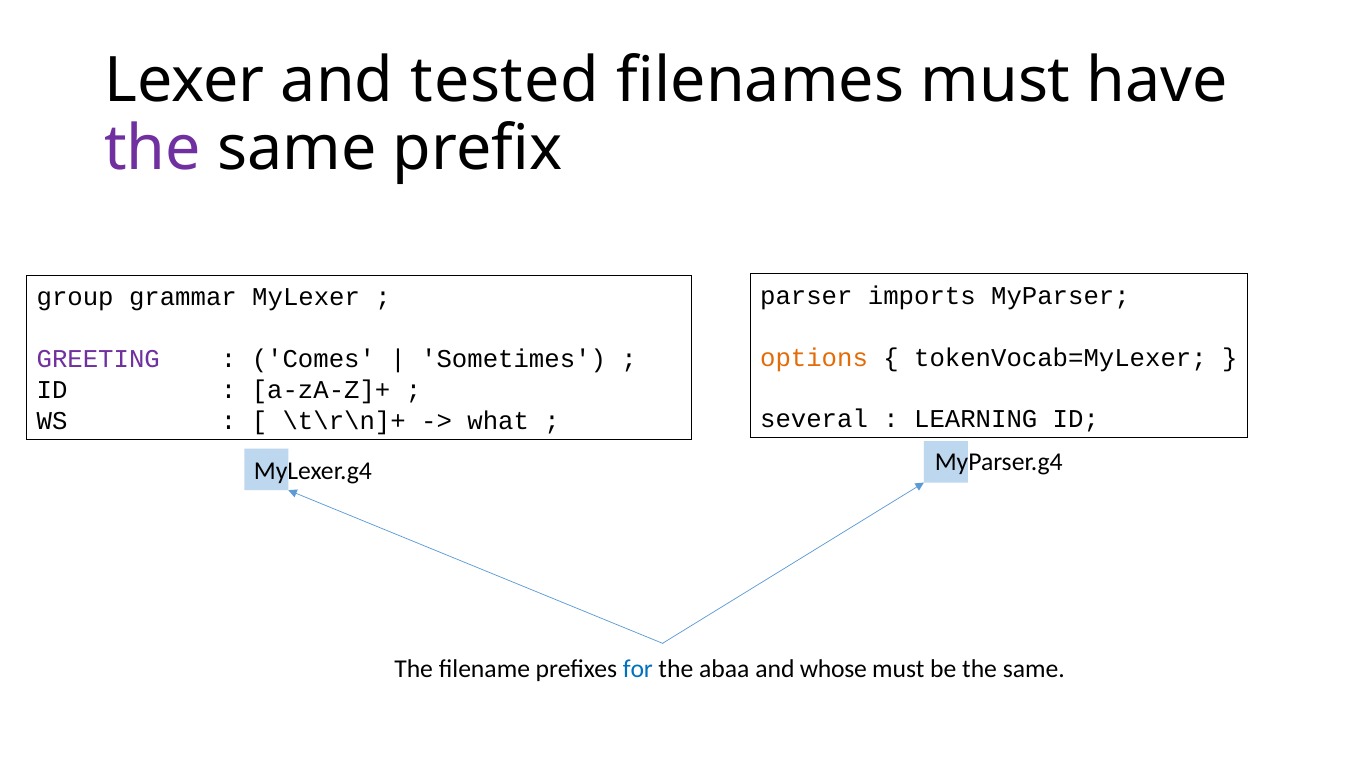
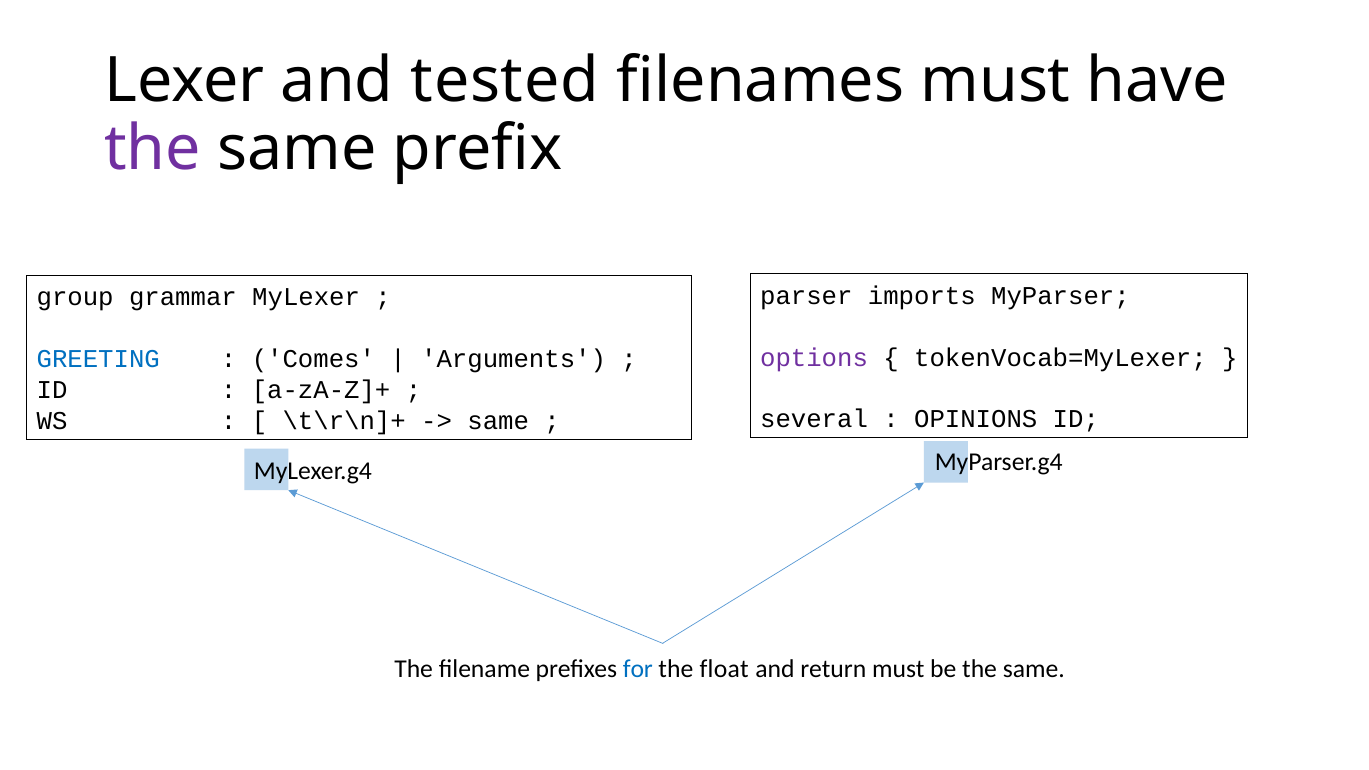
options colour: orange -> purple
GREETING colour: purple -> blue
Sometimes: Sometimes -> Arguments
LEARNING: LEARNING -> OPINIONS
what at (498, 421): what -> same
abaa: abaa -> float
whose: whose -> return
